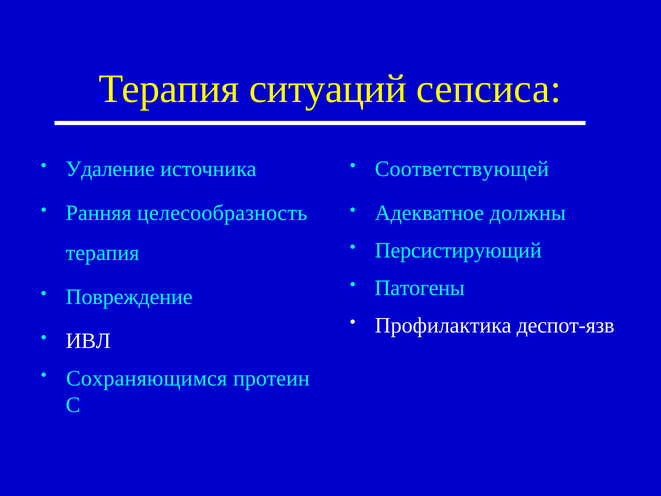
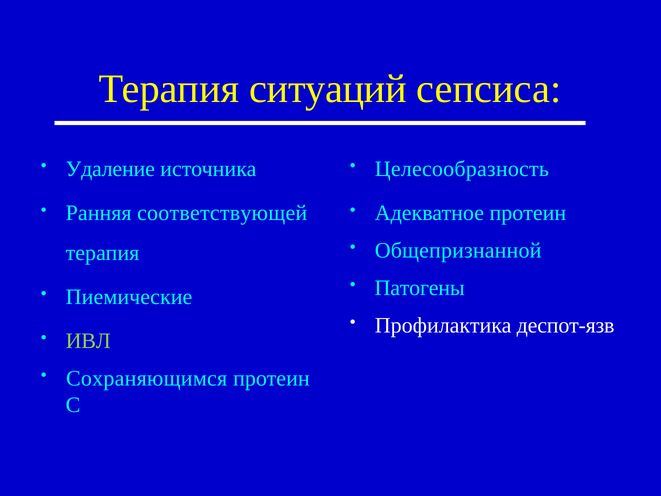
Соответствующей: Соответствующей -> Целесообразность
целесообразность: целесообразность -> соответствующей
Адекватное должны: должны -> протеин
Персистирующий: Персистирующий -> Общепризнанной
Повреждение: Повреждение -> Пиемические
ИВЛ colour: white -> light green
